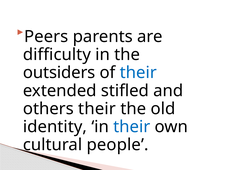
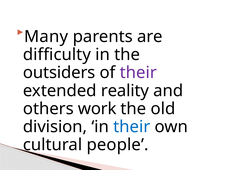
Peers: Peers -> Many
their at (138, 73) colour: blue -> purple
stifled: stifled -> reality
others their: their -> work
identity: identity -> division
